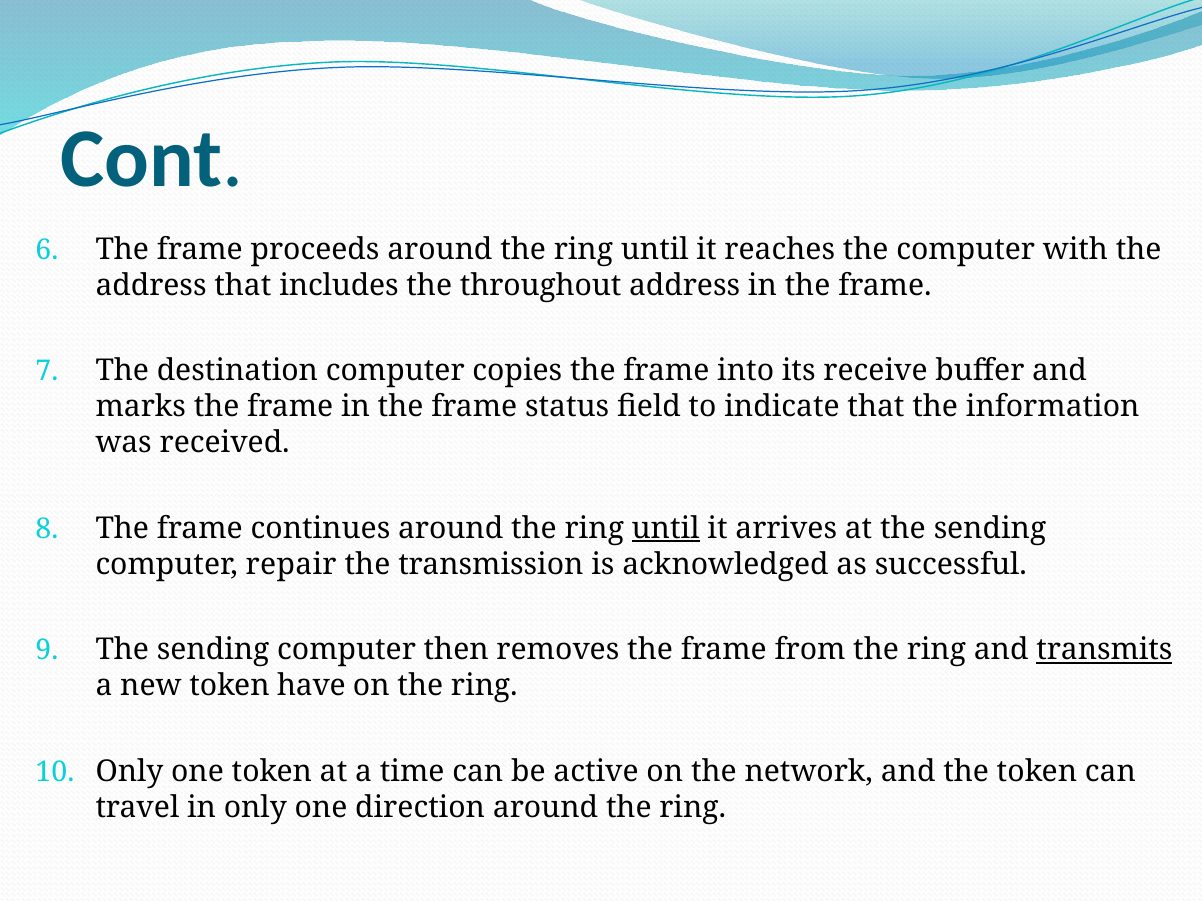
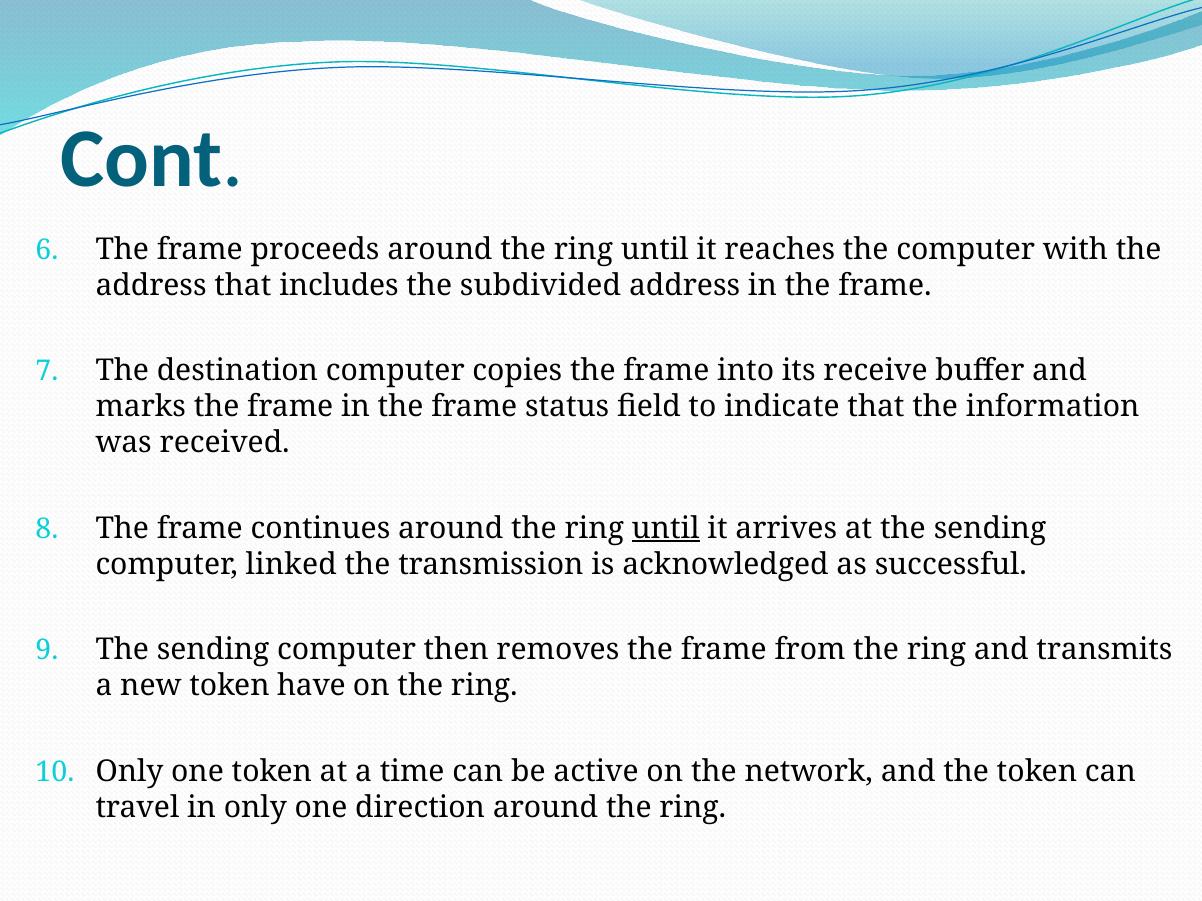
throughout: throughout -> subdivided
repair: repair -> linked
transmits underline: present -> none
